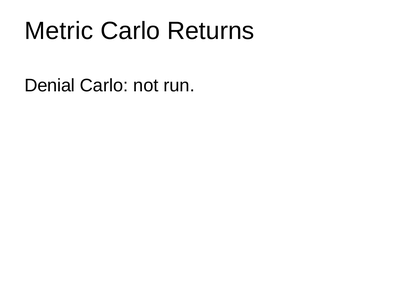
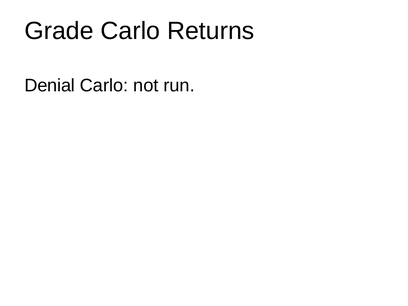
Metric: Metric -> Grade
